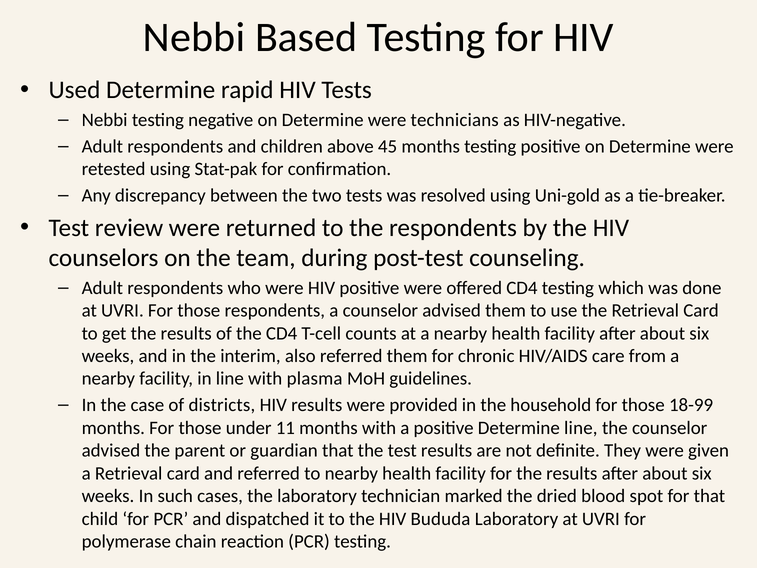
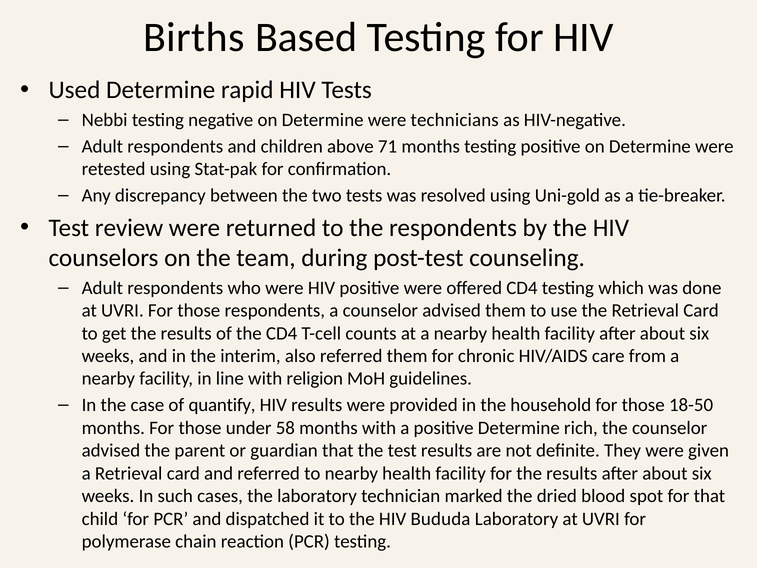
Nebbi at (194, 37): Nebbi -> Births
45: 45 -> 71
plasma: plasma -> religion
districts: districts -> quantify
18-99: 18-99 -> 18-50
11: 11 -> 58
Determine line: line -> rich
